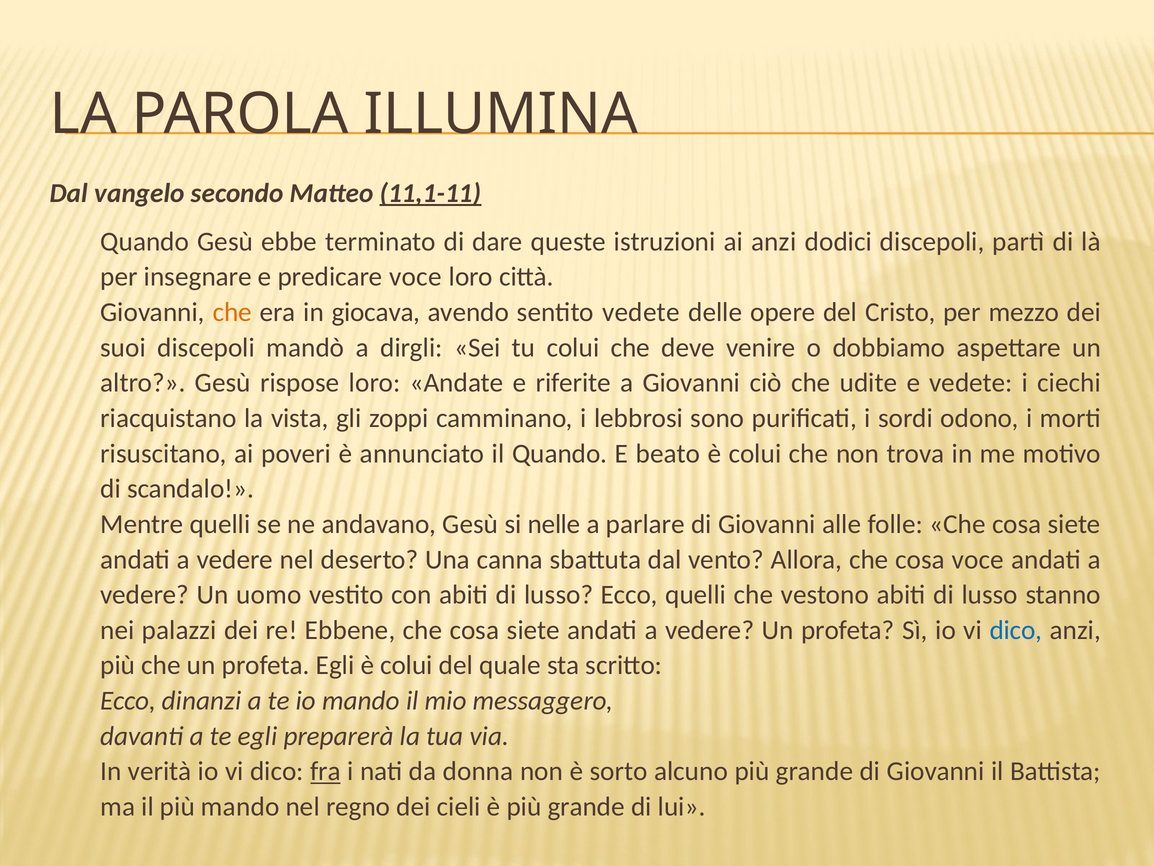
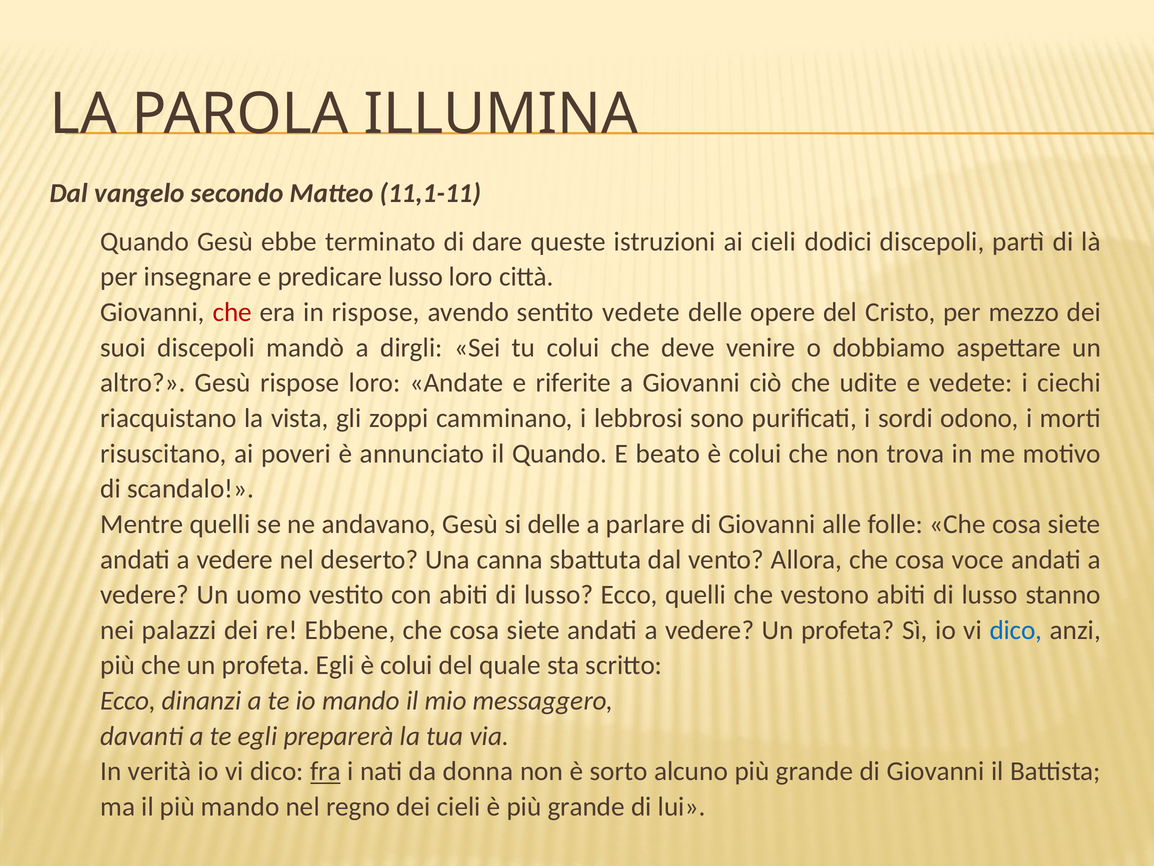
11,1-11 underline: present -> none
ai anzi: anzi -> cieli
predicare voce: voce -> lusso
che at (232, 312) colour: orange -> red
in giocava: giocava -> rispose
si nelle: nelle -> delle
